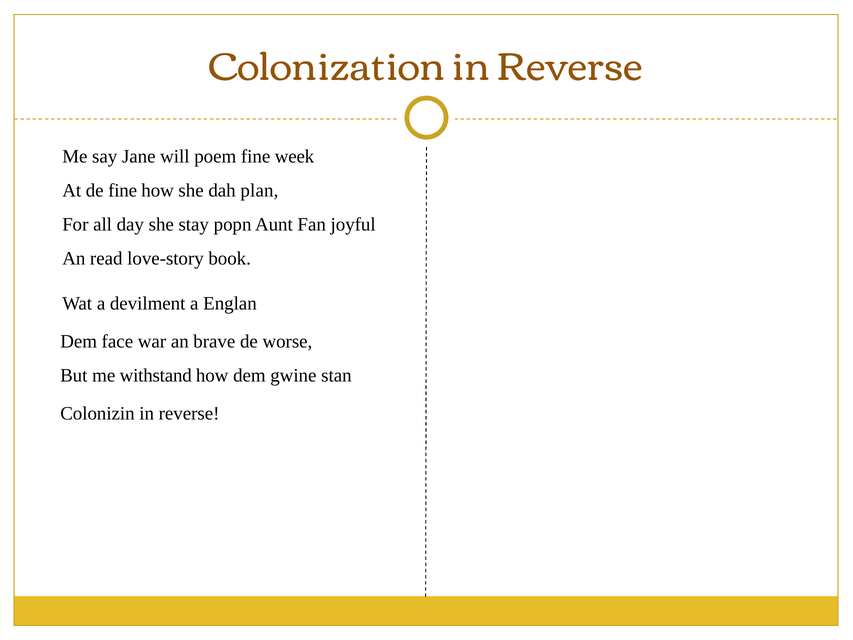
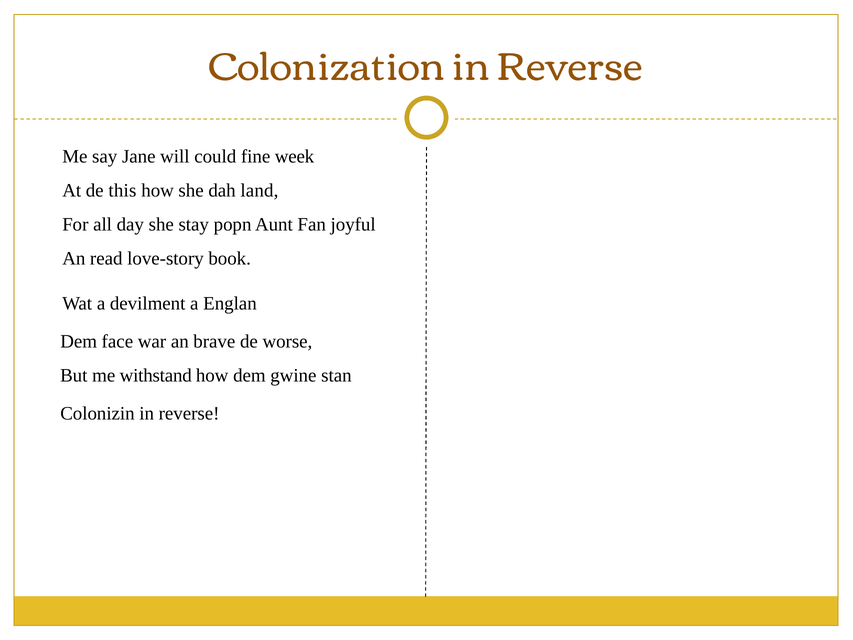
poem: poem -> could
de fine: fine -> this
plan: plan -> land
